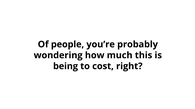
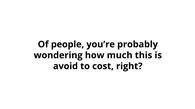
being: being -> avoid
